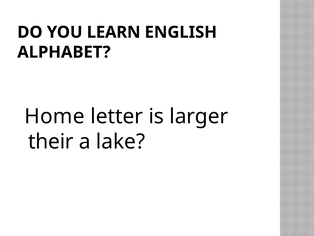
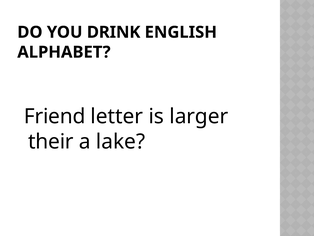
LEARN: LEARN -> DRINK
Home: Home -> Friend
